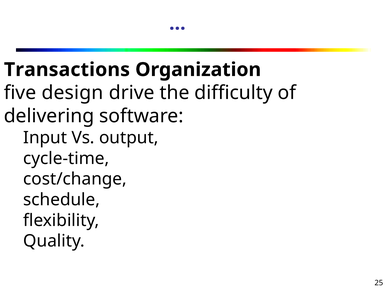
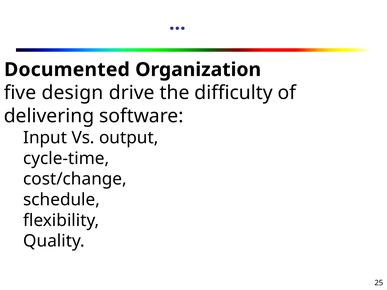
Transactions: Transactions -> Documented
